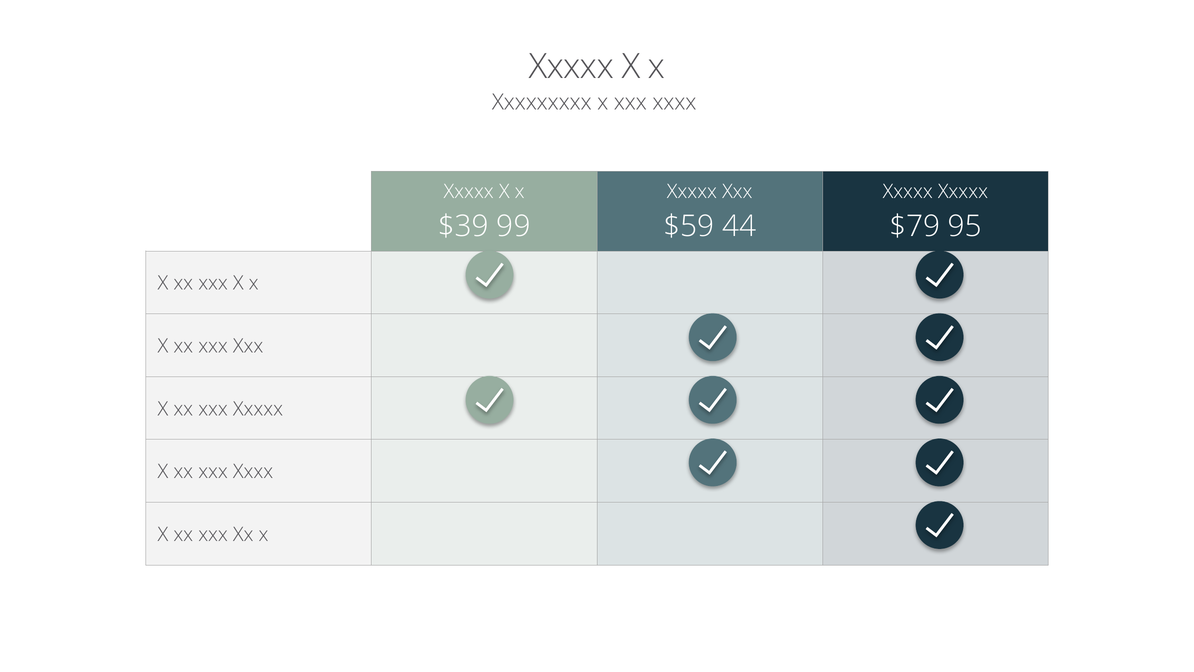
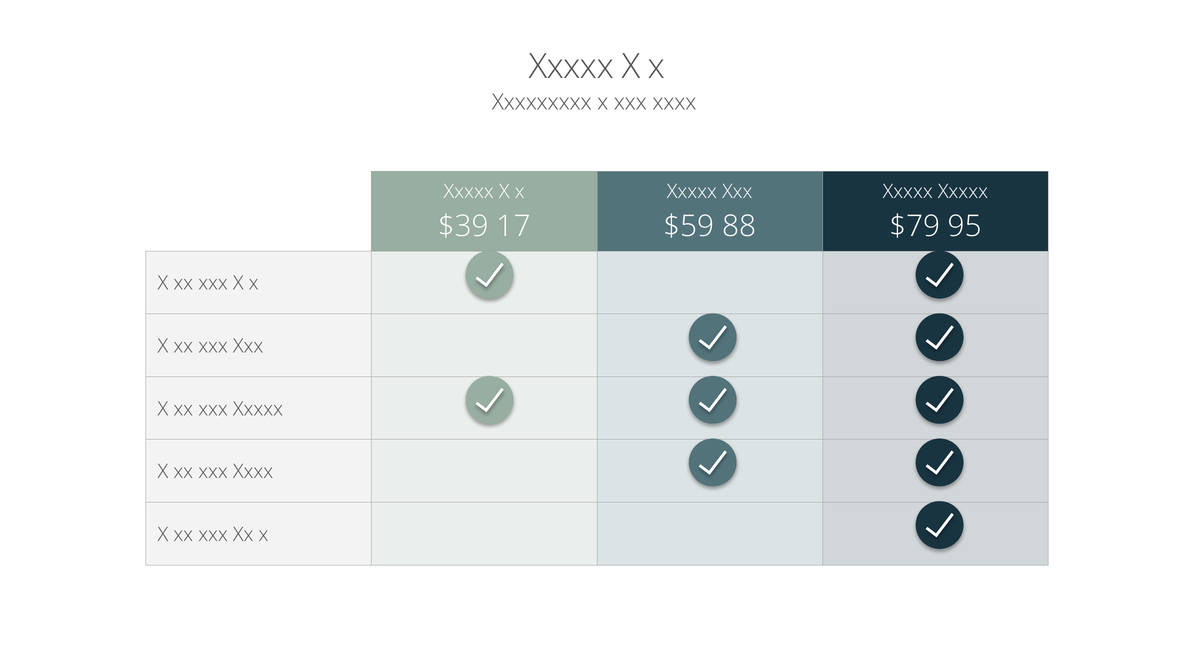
99: 99 -> 17
44: 44 -> 88
